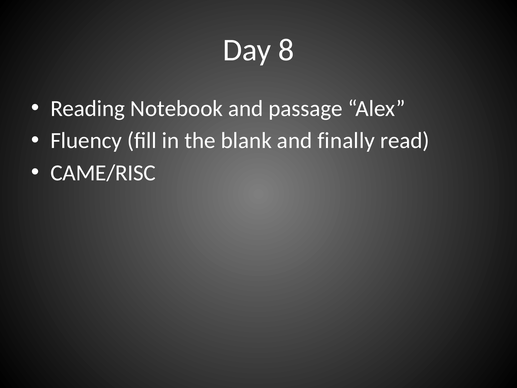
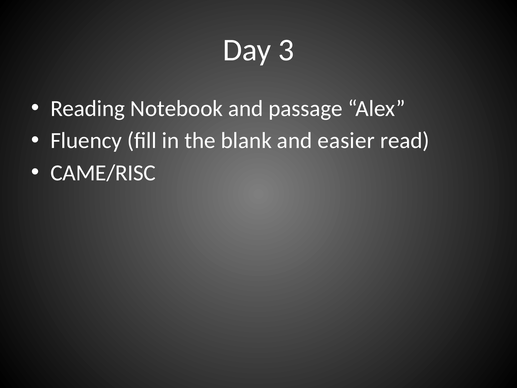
8: 8 -> 3
finally: finally -> easier
